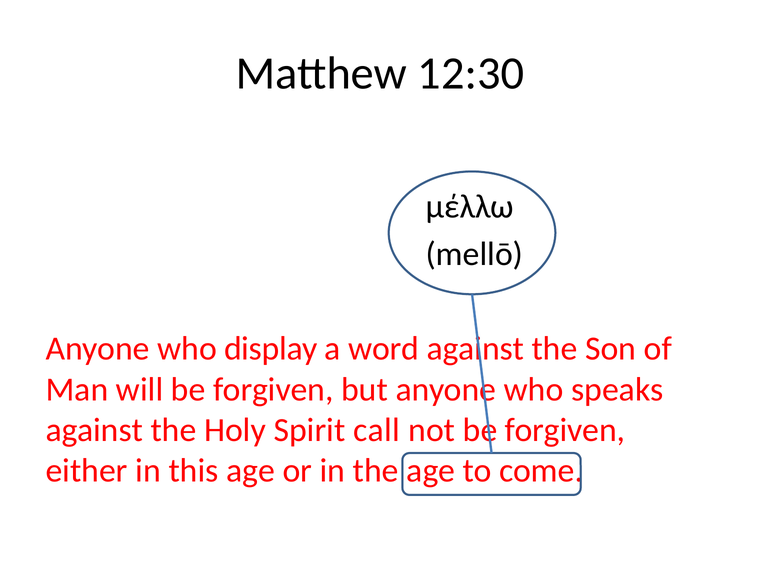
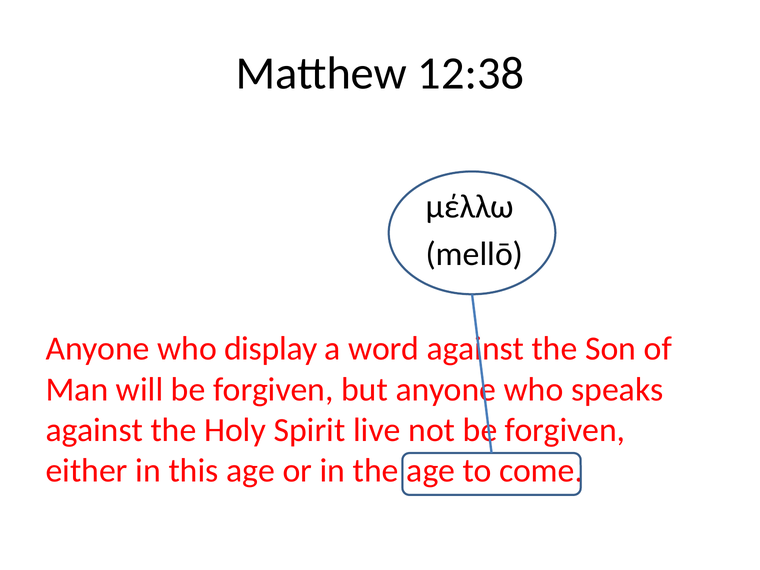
12:30: 12:30 -> 12:38
call: call -> live
